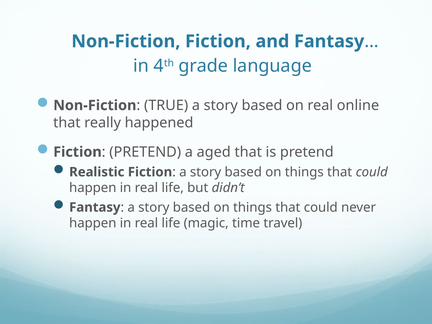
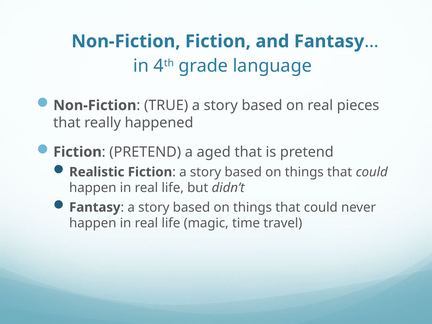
online: online -> pieces
